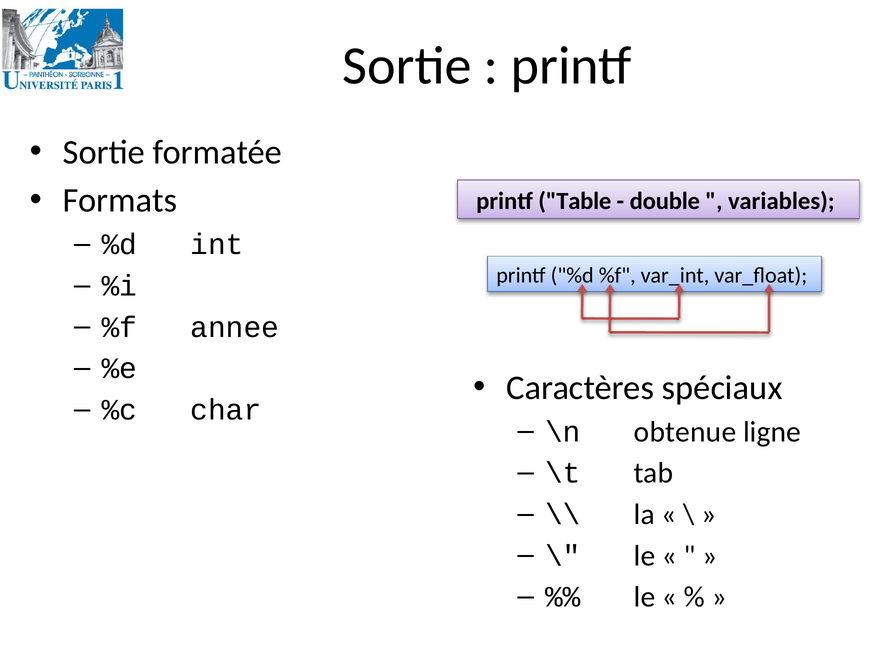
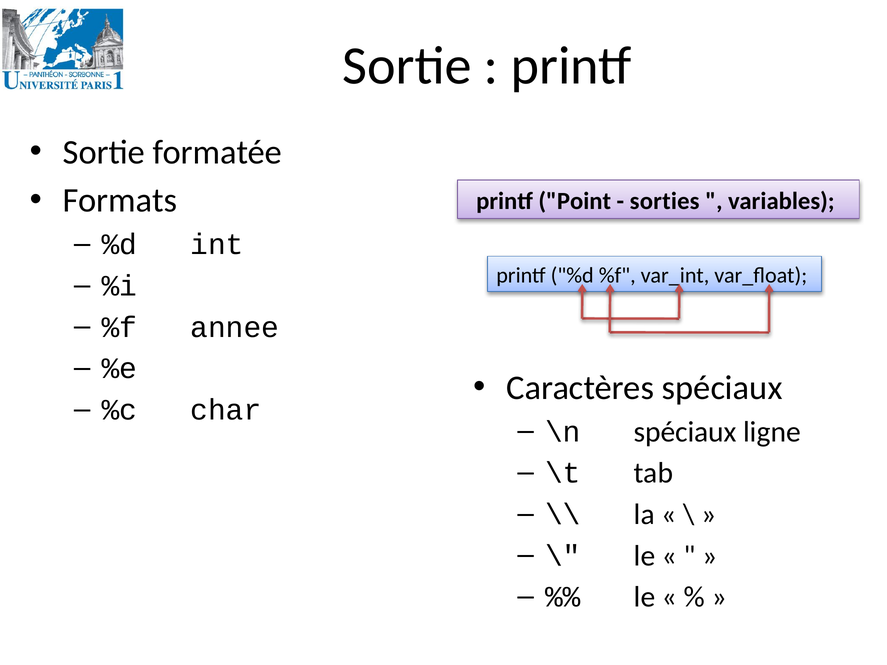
Table: Table -> Point
double: double -> sorties
\n obtenue: obtenue -> spéciaux
